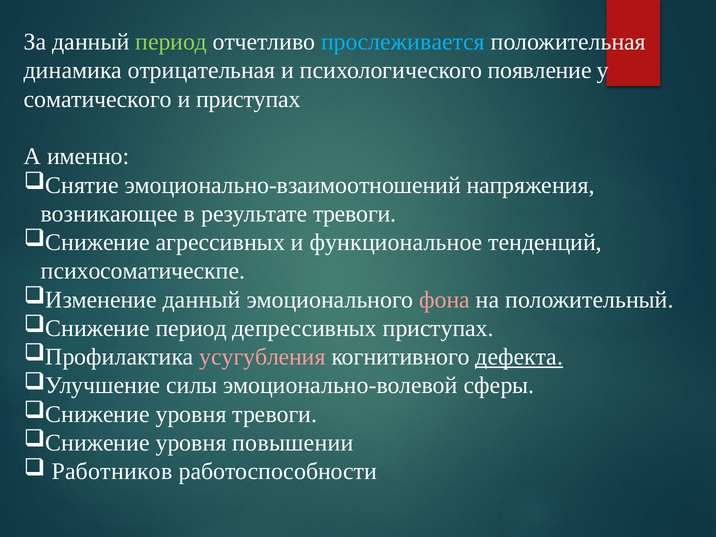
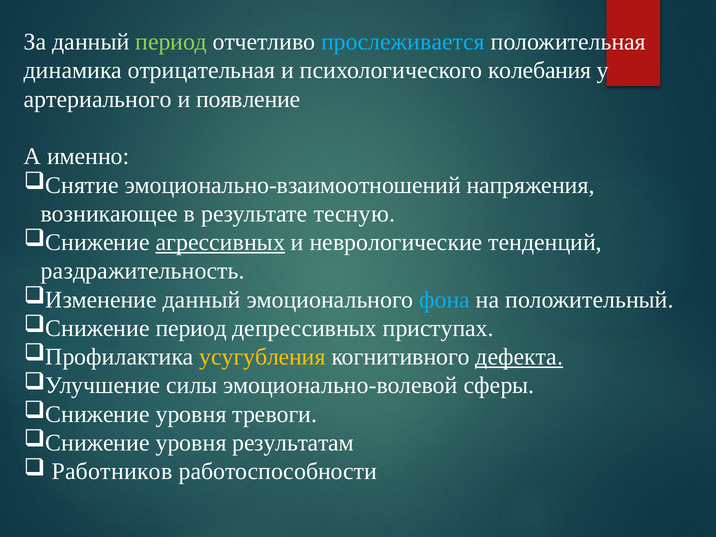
появление: появление -> колебания
соматического: соматического -> артериального
и приступах: приступах -> появление
результате тревоги: тревоги -> тесную
агрессивных underline: none -> present
функциональное: функциональное -> неврологические
психосоматическпе: психосоматическпе -> раздражительность
фона colour: pink -> light blue
усугубления colour: pink -> yellow
повышении: повышении -> результатам
